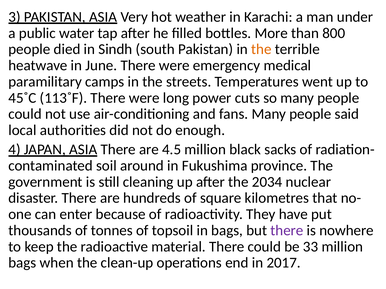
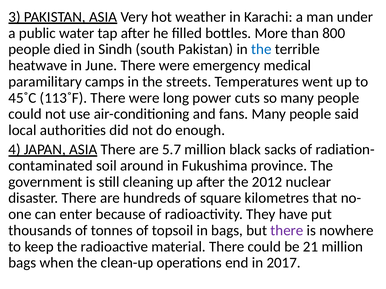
the at (261, 49) colour: orange -> blue
4.5: 4.5 -> 5.7
2034: 2034 -> 2012
33: 33 -> 21
